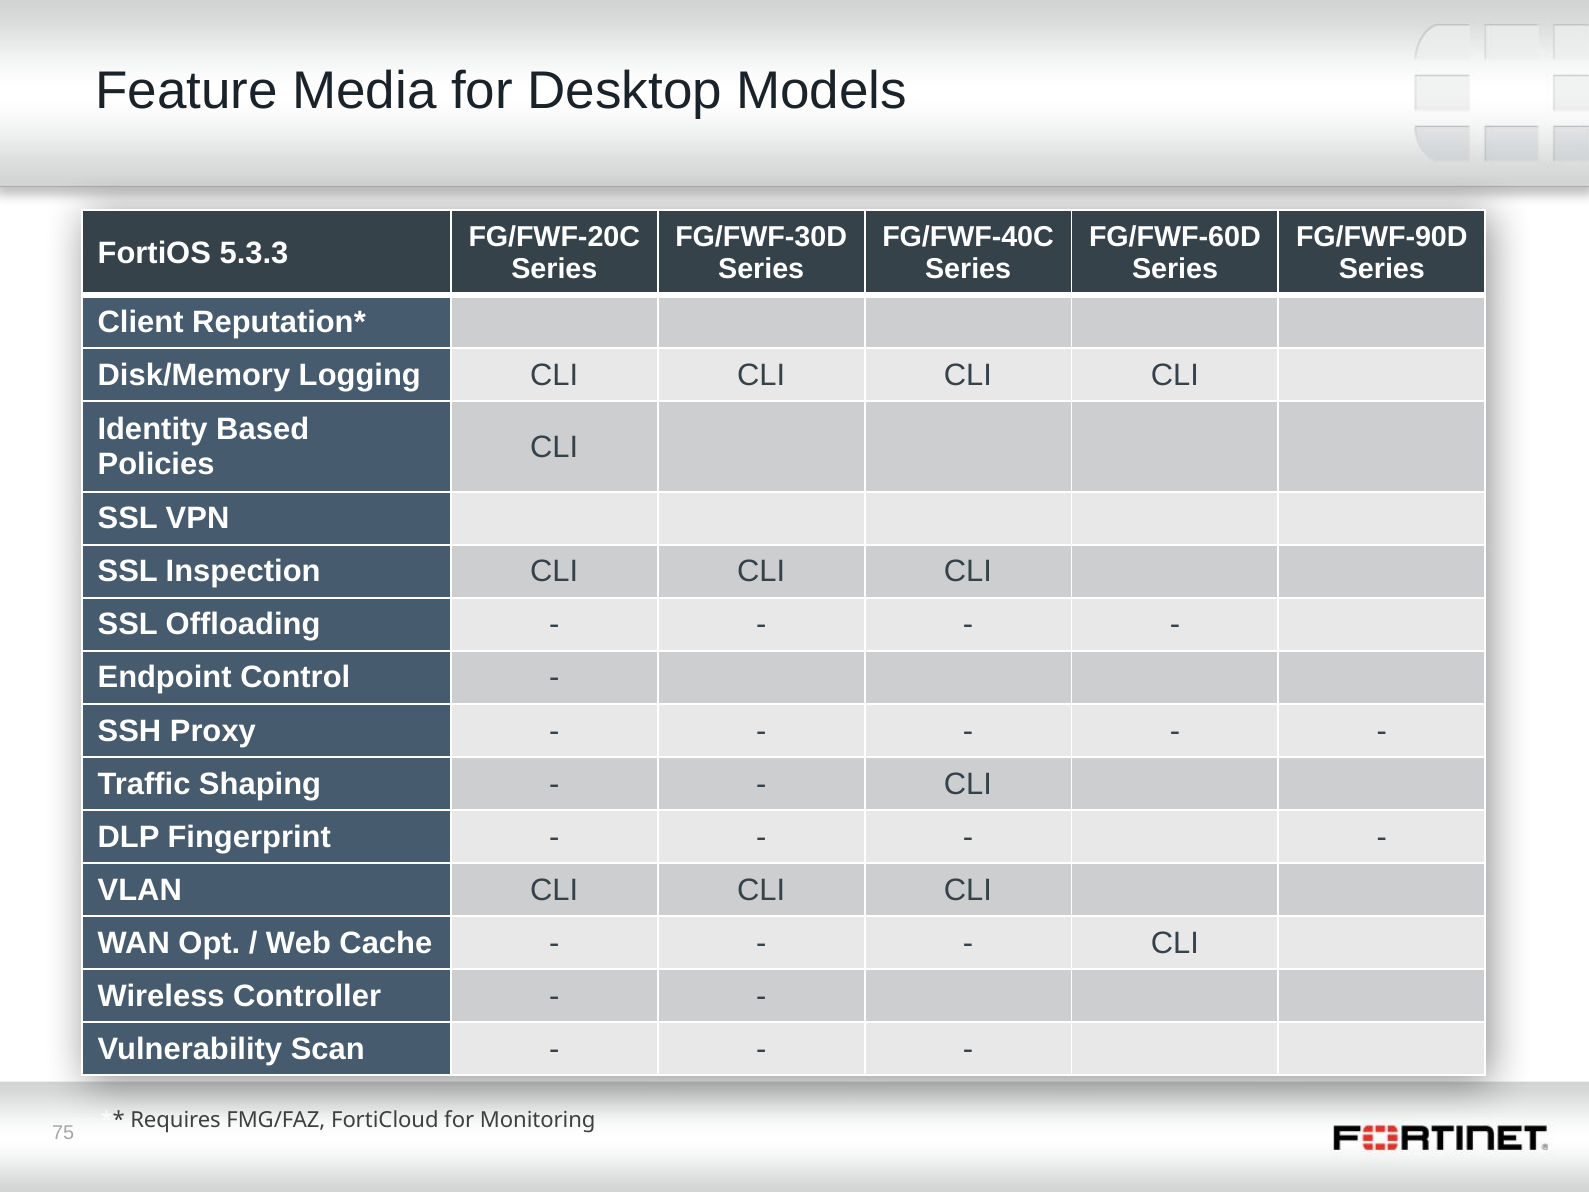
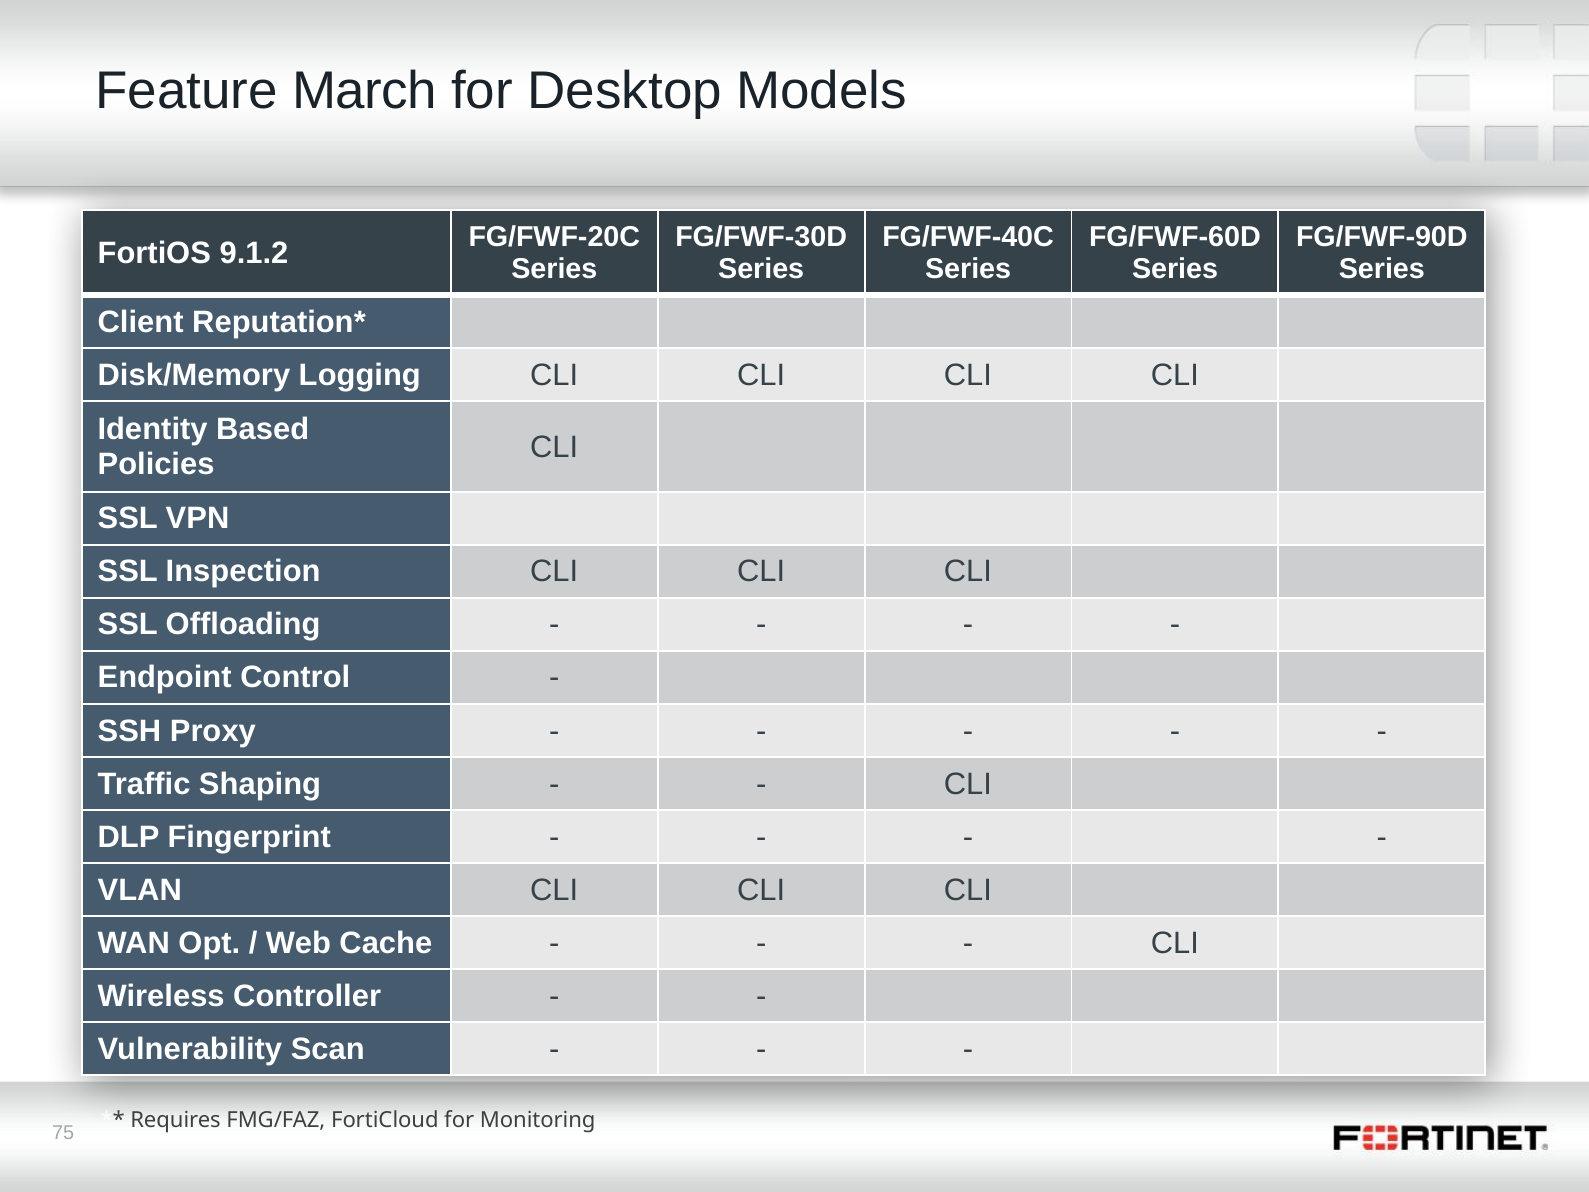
Media: Media -> March
5.3.3: 5.3.3 -> 9.1.2
